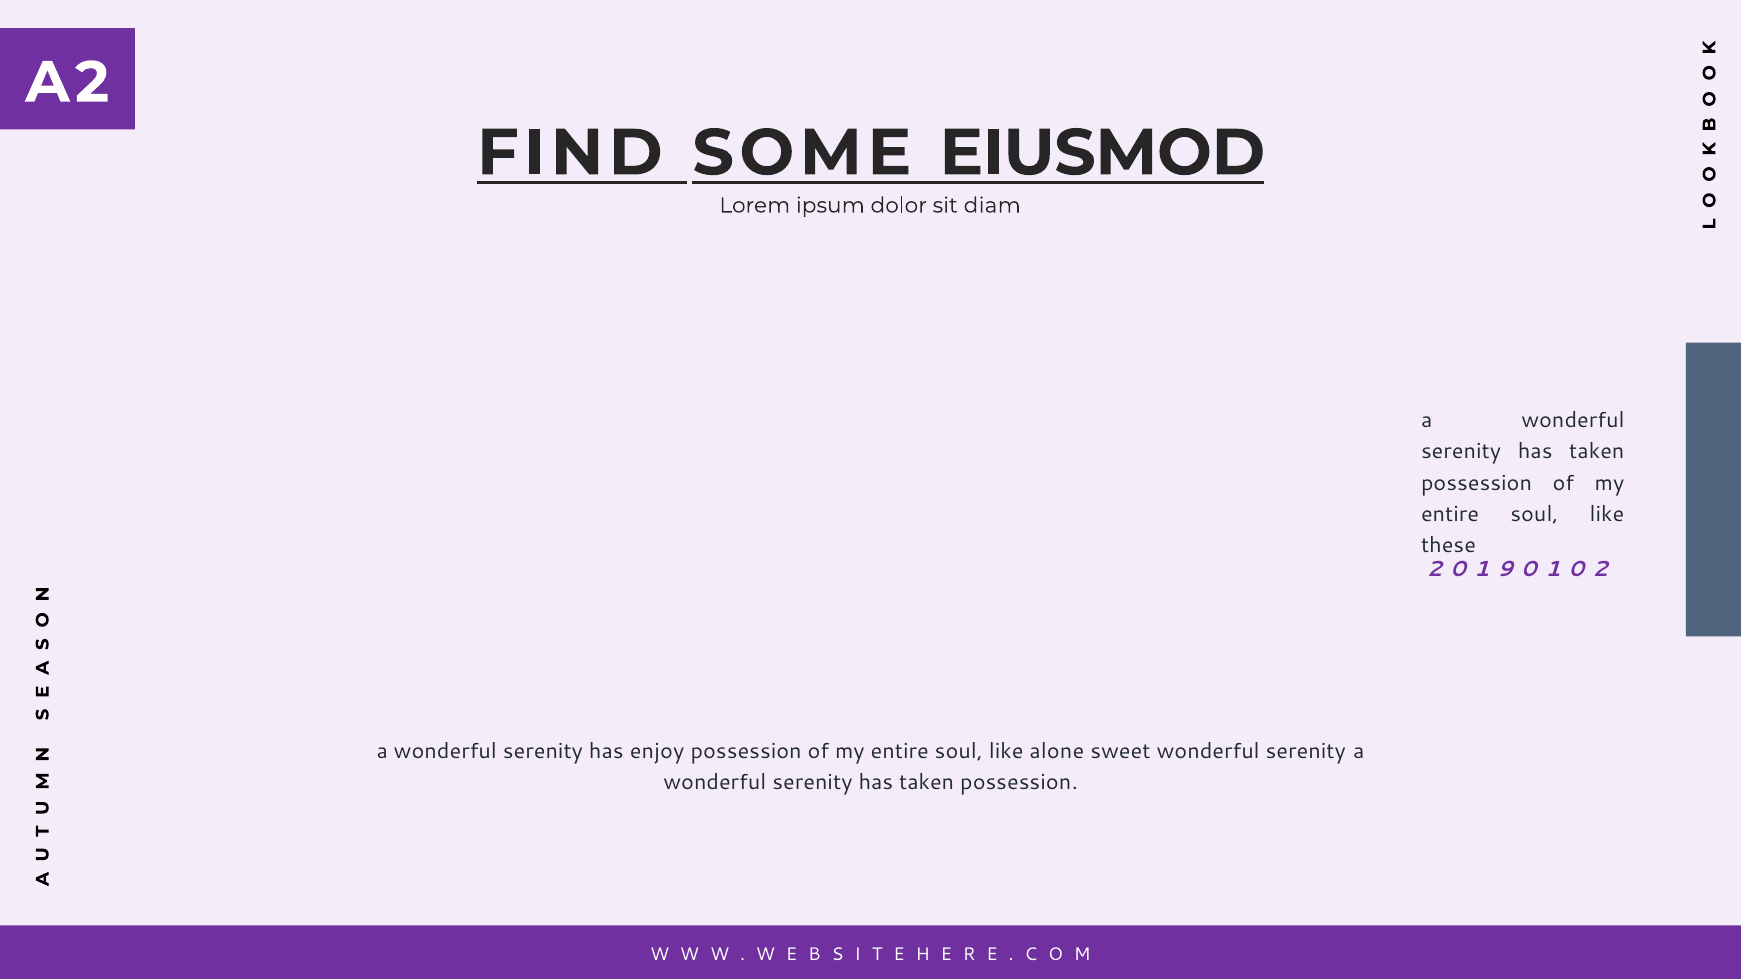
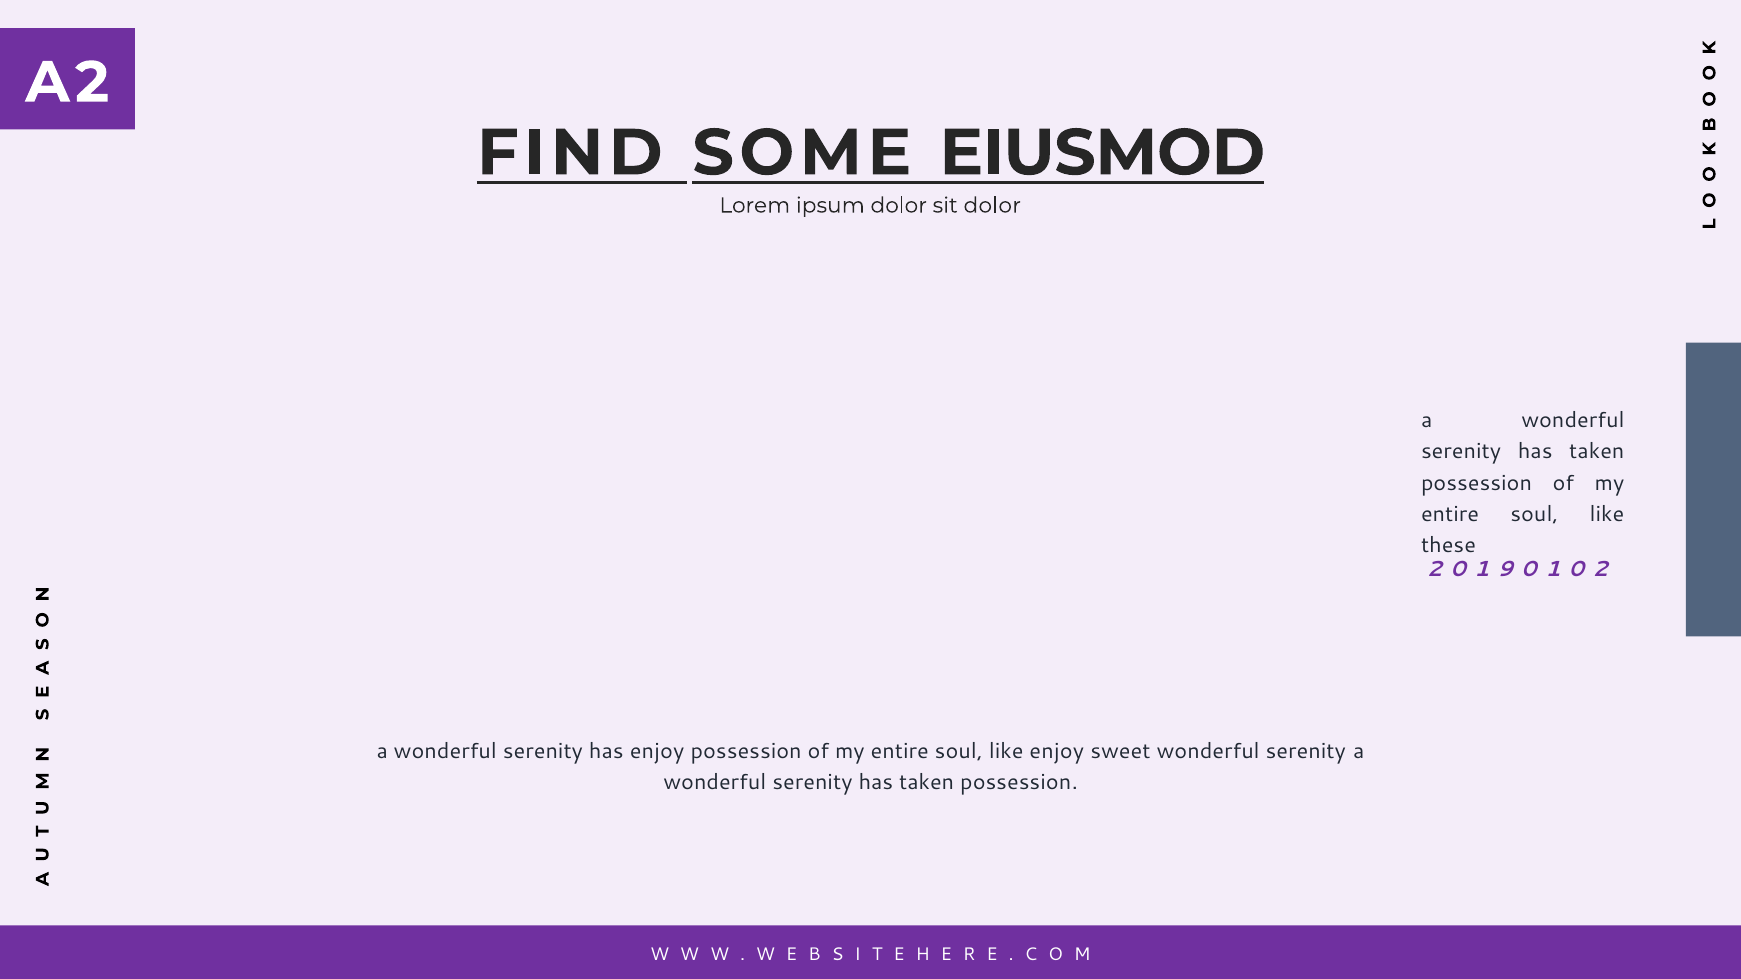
sit diam: diam -> dolor
like alone: alone -> enjoy
